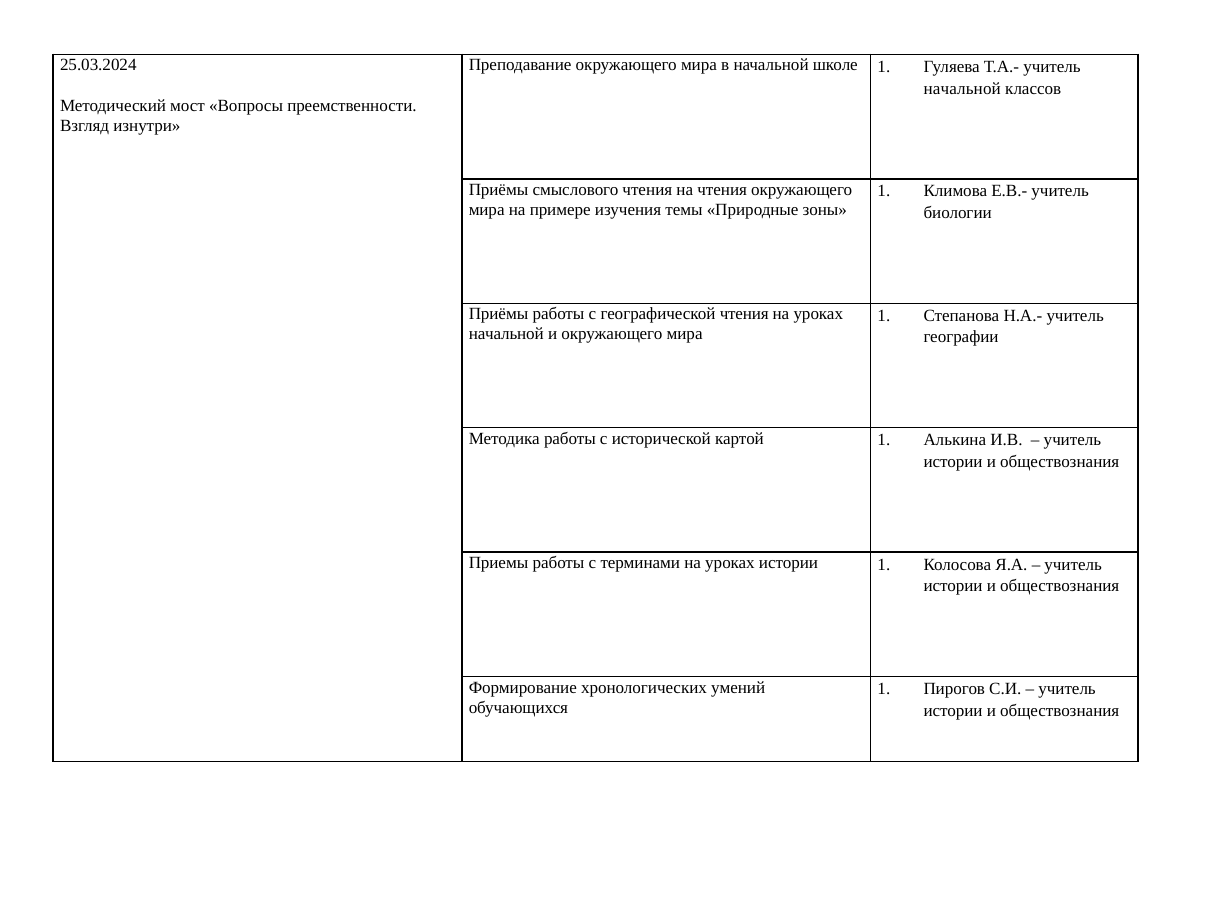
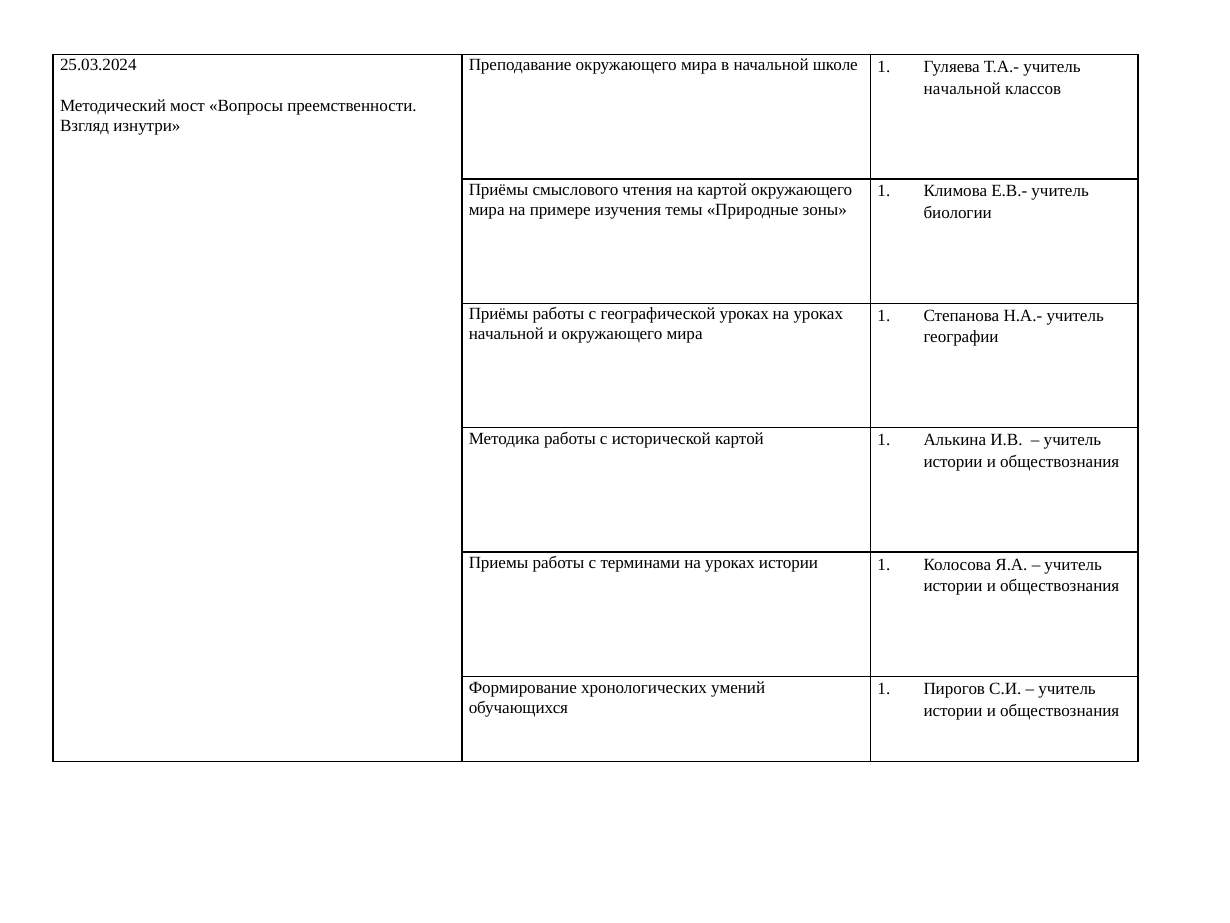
на чтения: чтения -> картой
географической чтения: чтения -> уроках
